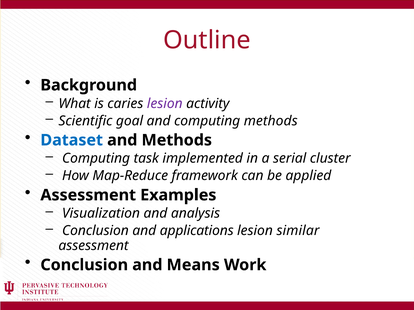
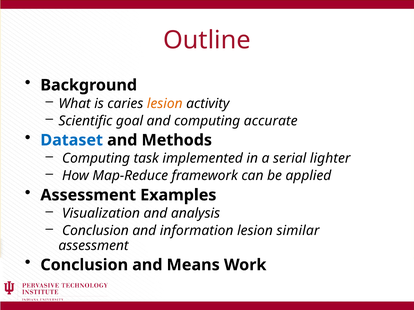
lesion at (165, 104) colour: purple -> orange
computing methods: methods -> accurate
cluster: cluster -> lighter
applications: applications -> information
